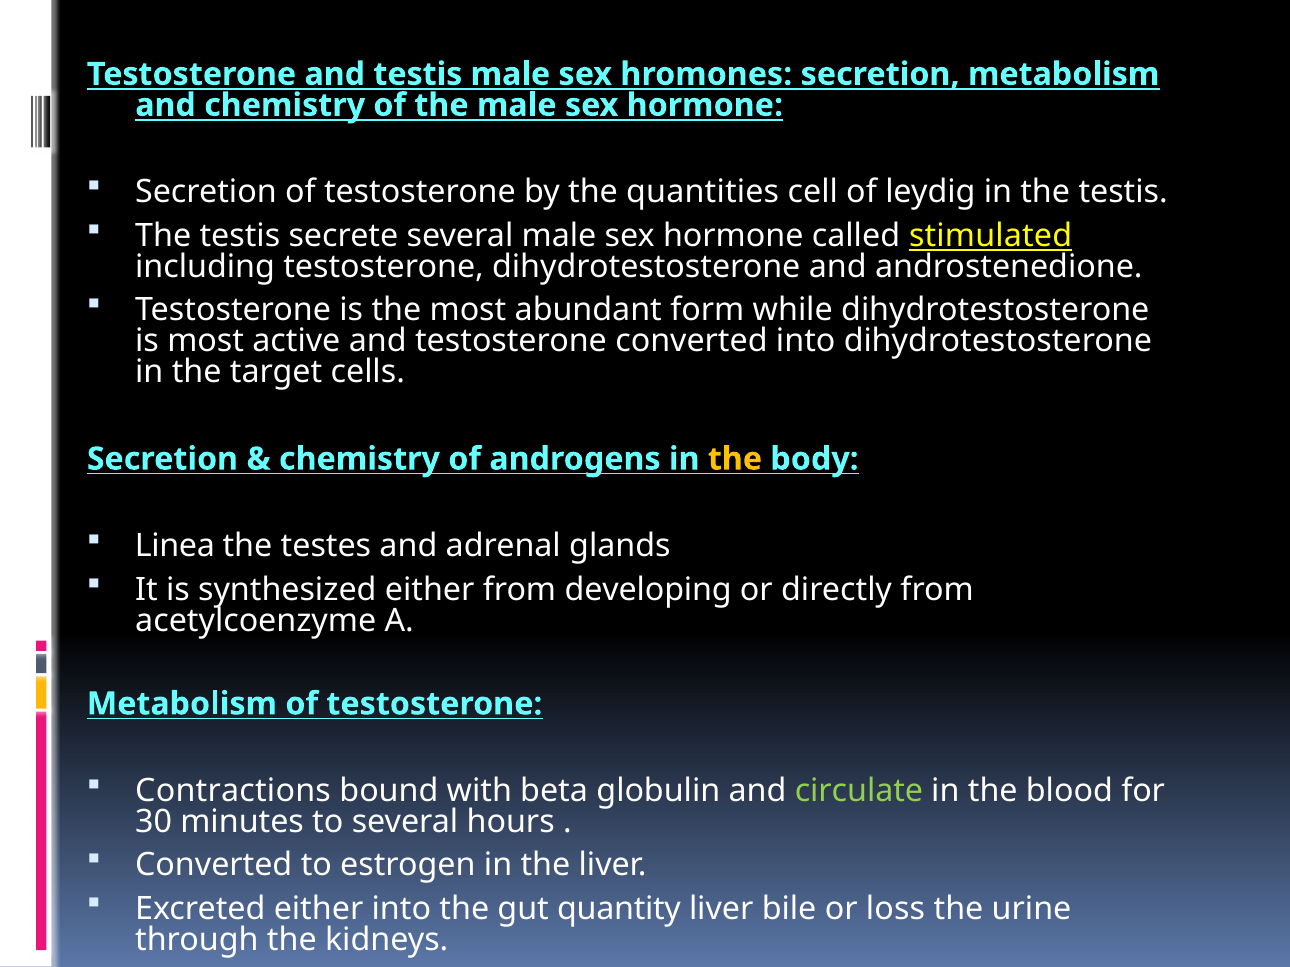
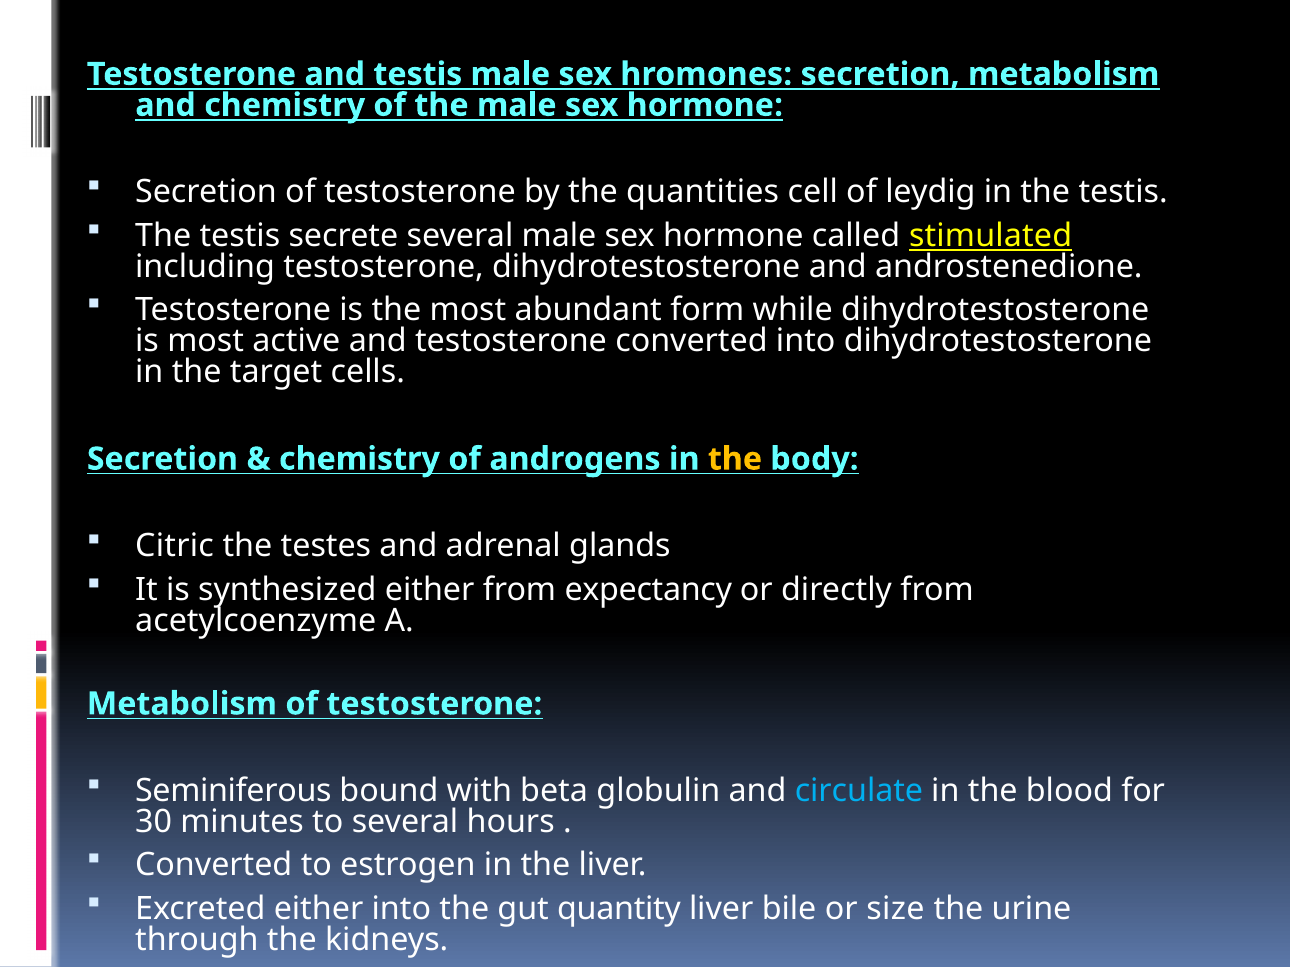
Linea: Linea -> Citric
developing: developing -> expectancy
Contractions: Contractions -> Seminiferous
circulate colour: light green -> light blue
loss: loss -> size
